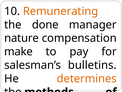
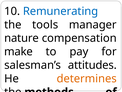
Remunerating colour: orange -> blue
done: done -> tools
bulletins: bulletins -> attitudes
